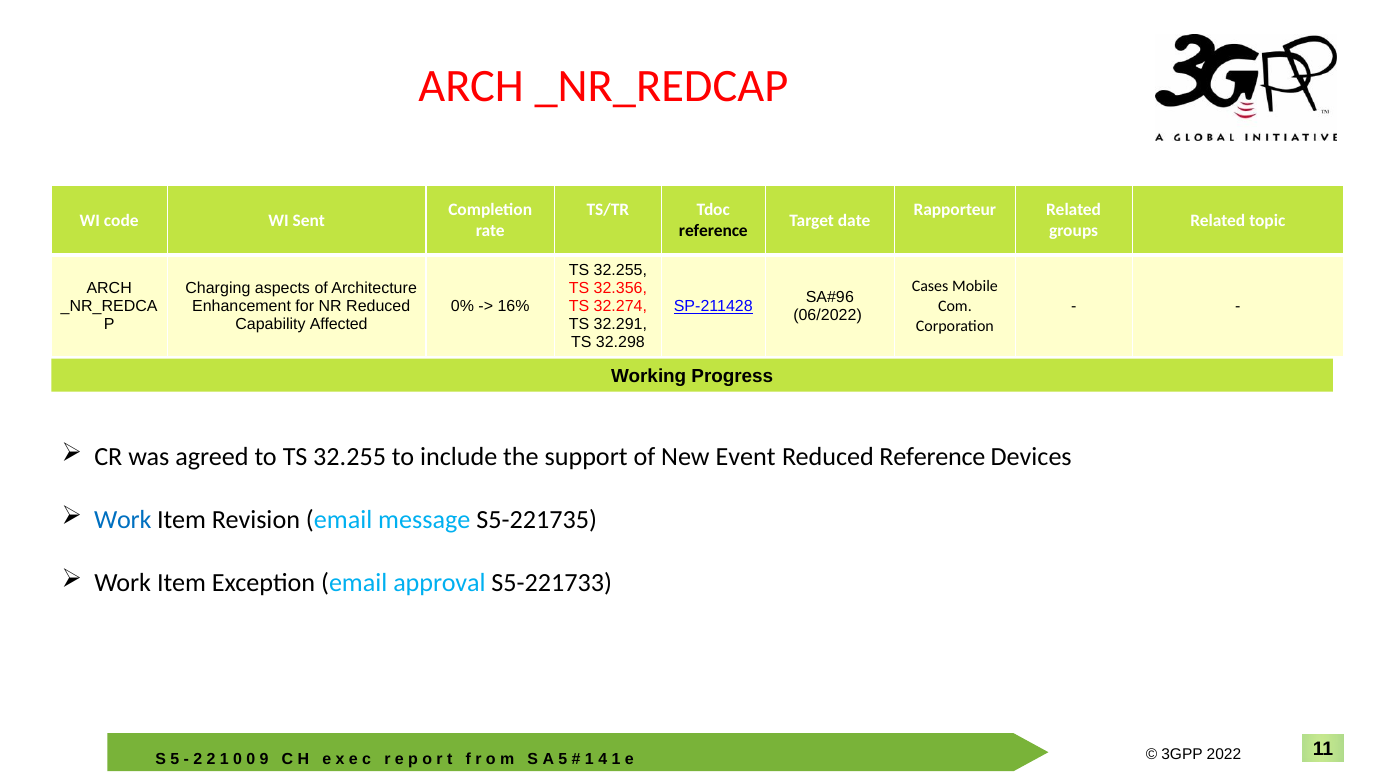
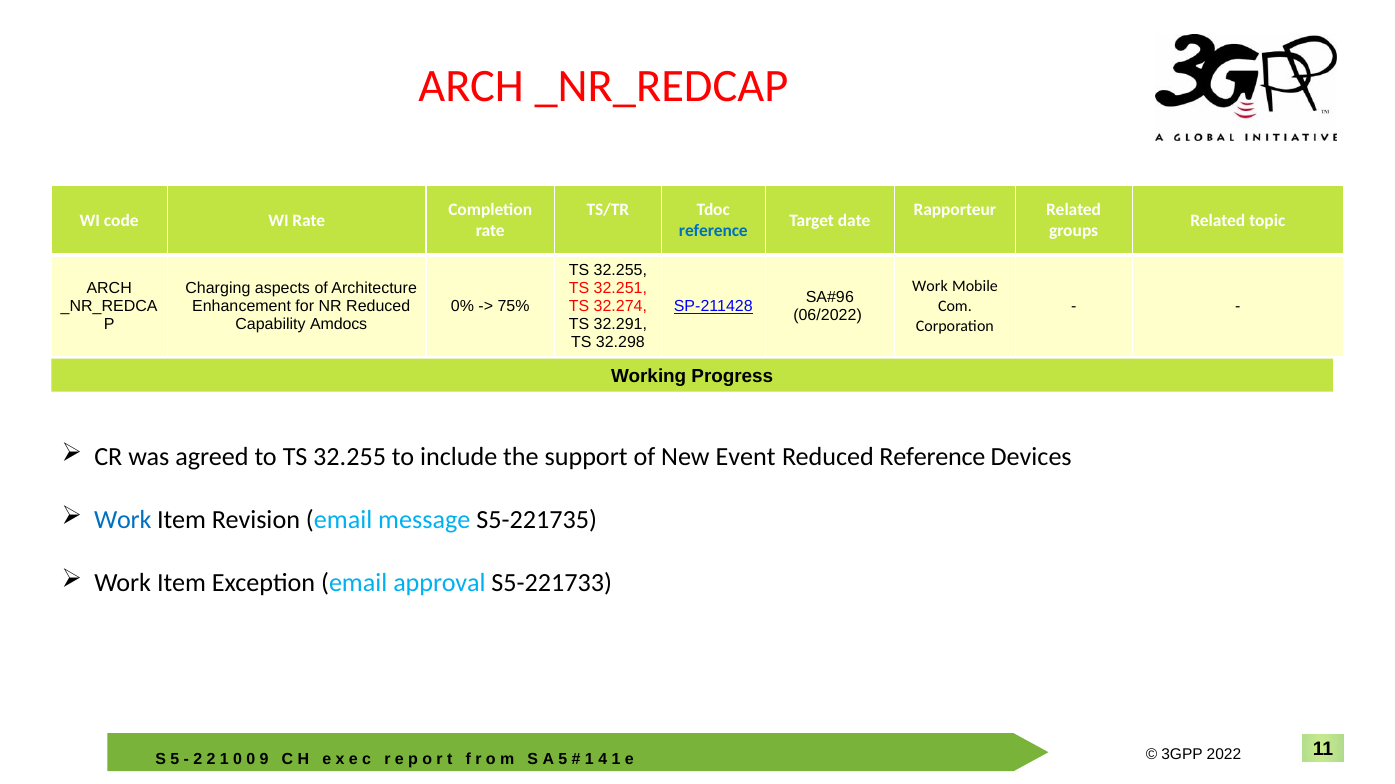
WI Sent: Sent -> Rate
reference at (713, 231) colour: black -> blue
Cases at (930, 287): Cases -> Work
32.356: 32.356 -> 32.251
16%: 16% -> 75%
Affected: Affected -> Amdocs
